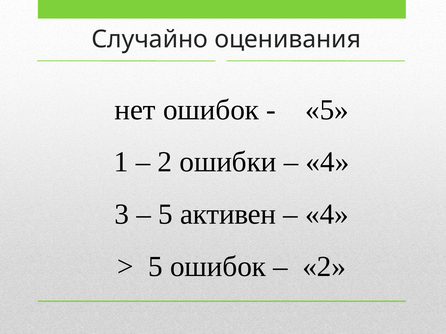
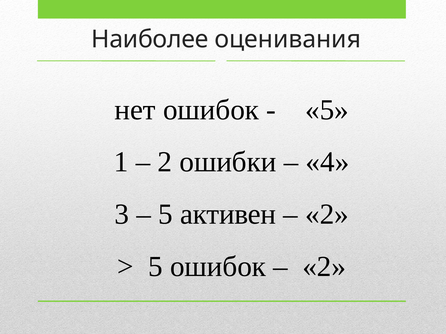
Случайно: Случайно -> Наиболее
4 at (327, 215): 4 -> 2
